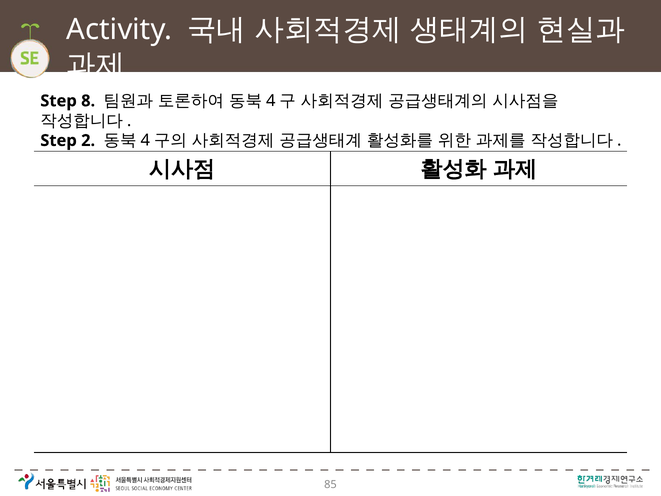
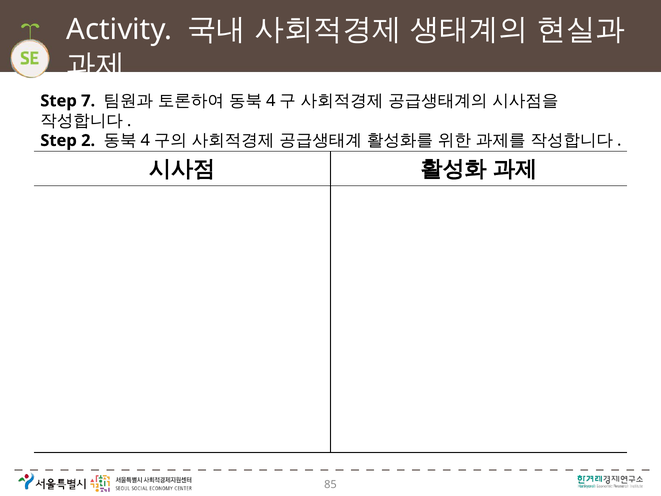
8: 8 -> 7
